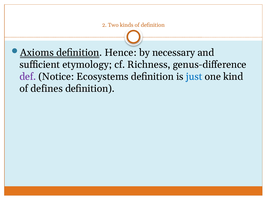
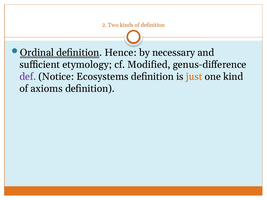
Axioms: Axioms -> Ordinal
Richness: Richness -> Modified
just colour: blue -> orange
defines: defines -> axioms
